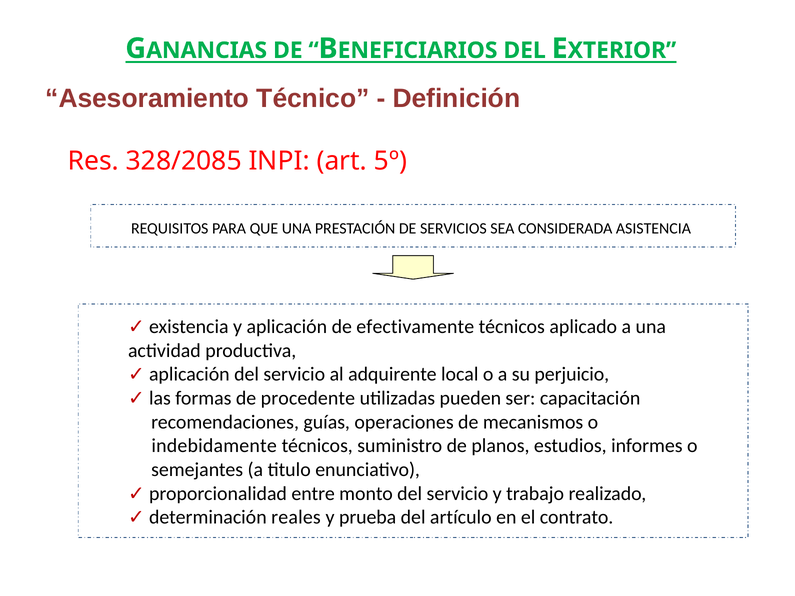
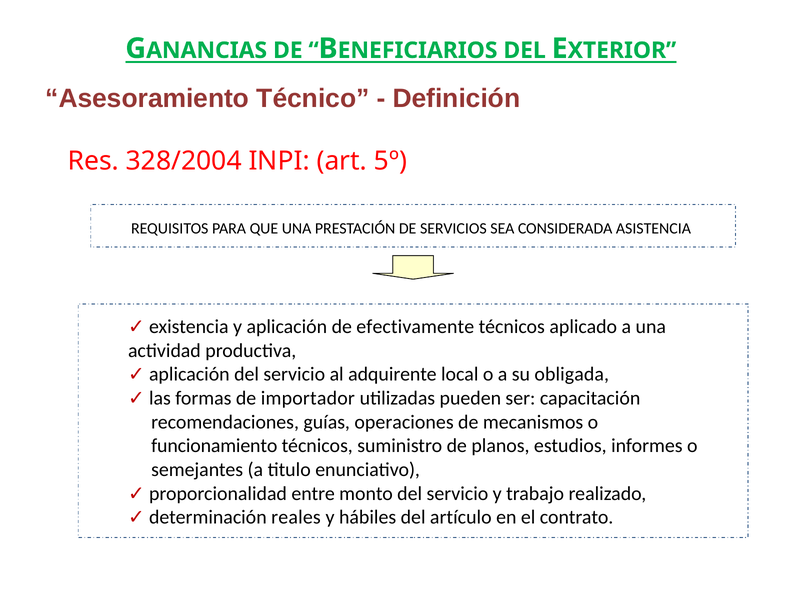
328/2085: 328/2085 -> 328/2004
perjuicio: perjuicio -> obligada
procedente: procedente -> importador
indebidamente: indebidamente -> funcionamiento
prueba: prueba -> hábiles
